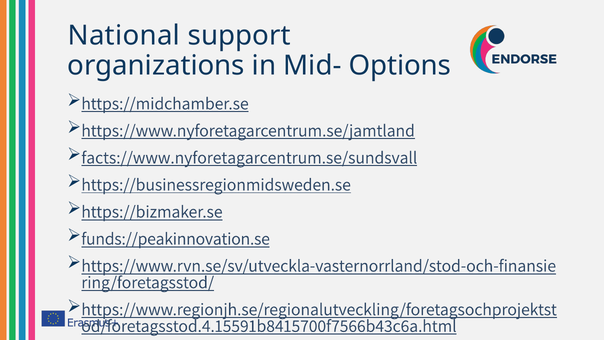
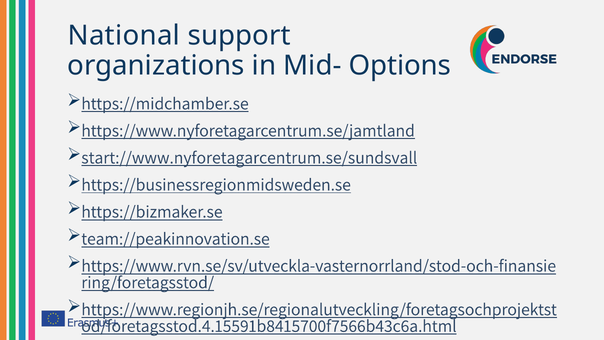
facts://www.nyforetagarcentrum.se/sundsvall: facts://www.nyforetagarcentrum.se/sundsvall -> start://www.nyforetagarcentrum.se/sundsvall
funds://peakinnovation.se: funds://peakinnovation.se -> team://peakinnovation.se
